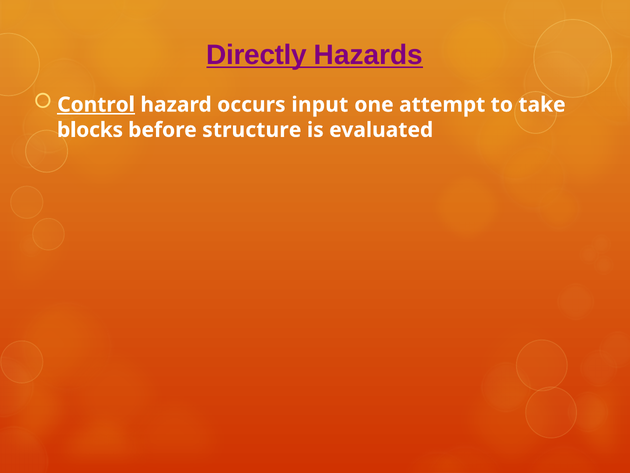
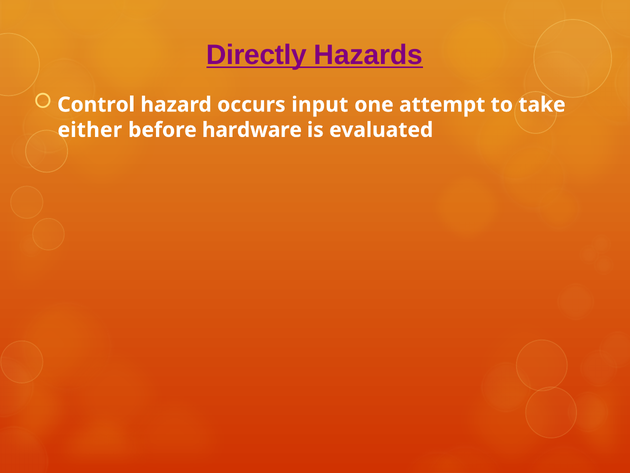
Control underline: present -> none
blocks: blocks -> either
structure: structure -> hardware
